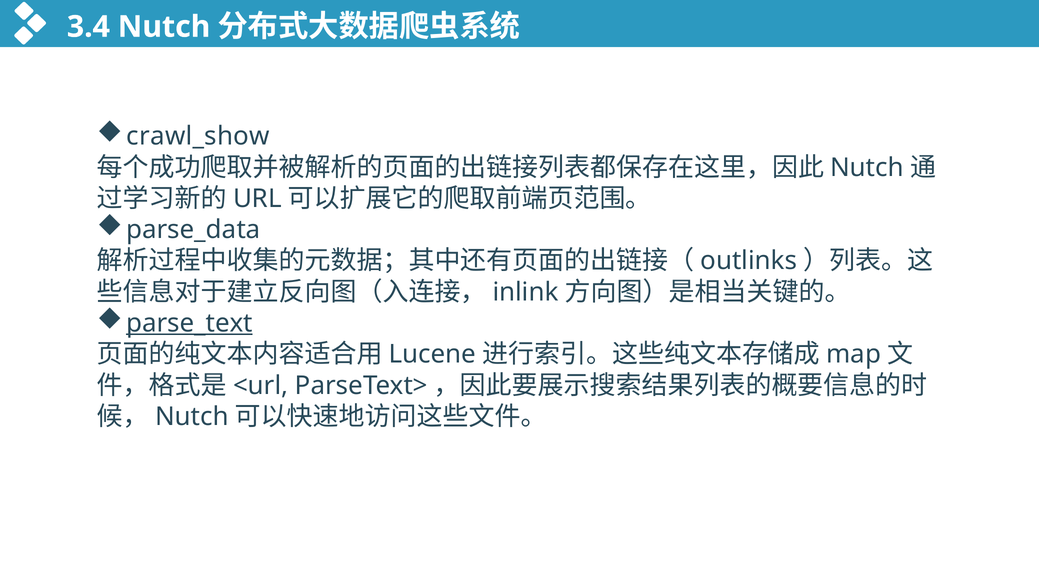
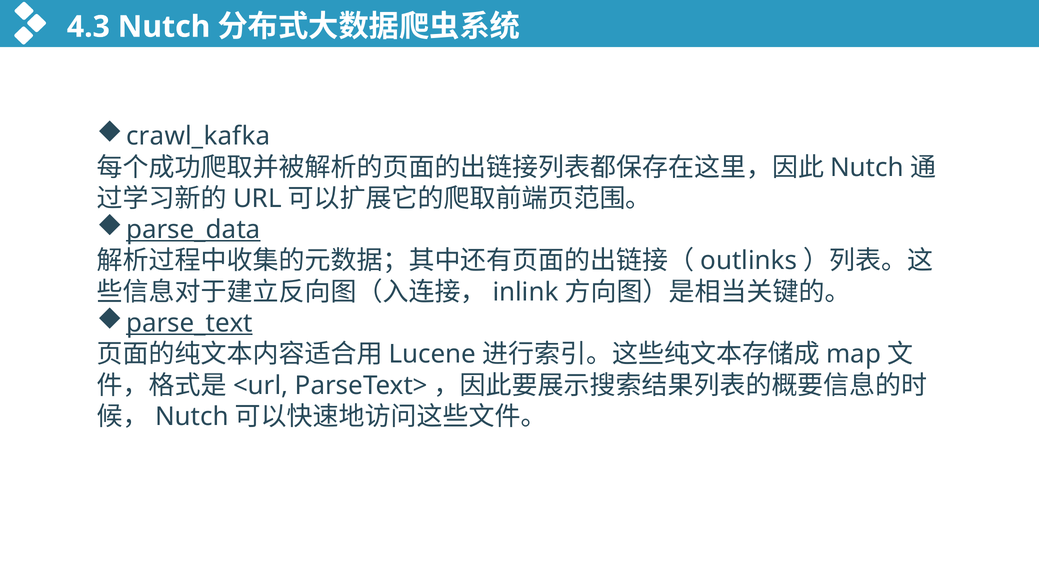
3.4: 3.4 -> 4.3
crawl_show: crawl_show -> crawl_kafka
parse_data underline: none -> present
